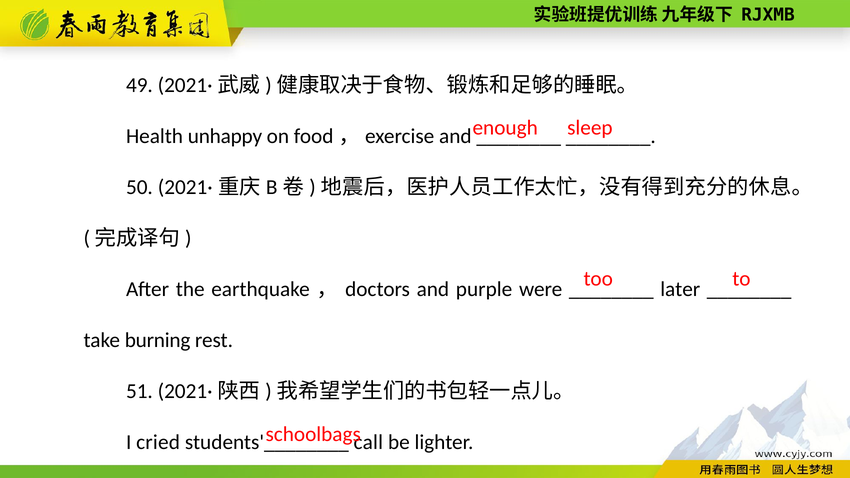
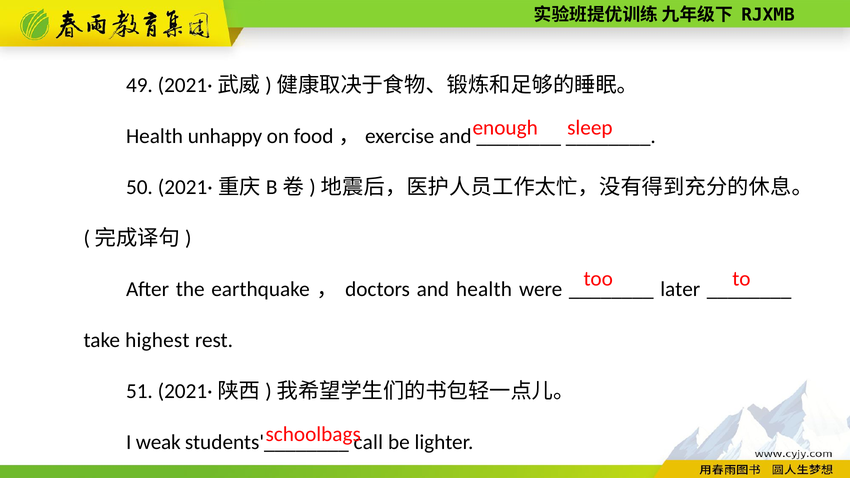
and purple: purple -> health
burning: burning -> highest
cried: cried -> weak
